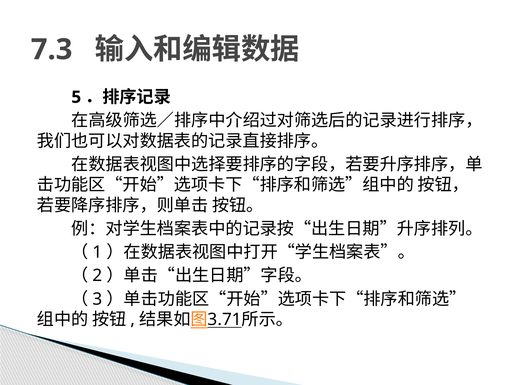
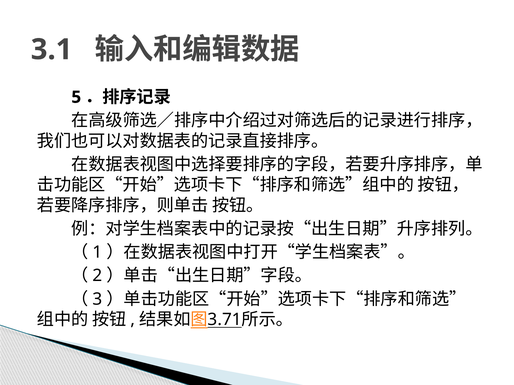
7.3: 7.3 -> 3.1
